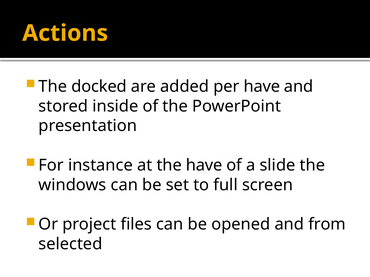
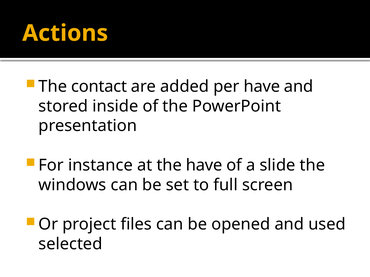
docked: docked -> contact
from: from -> used
